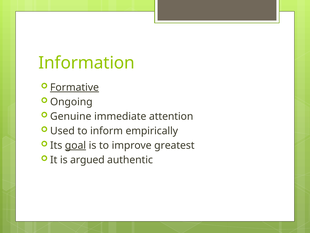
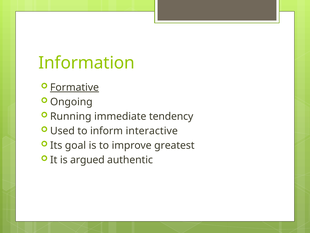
Genuine: Genuine -> Running
attention: attention -> tendency
empirically: empirically -> interactive
goal underline: present -> none
